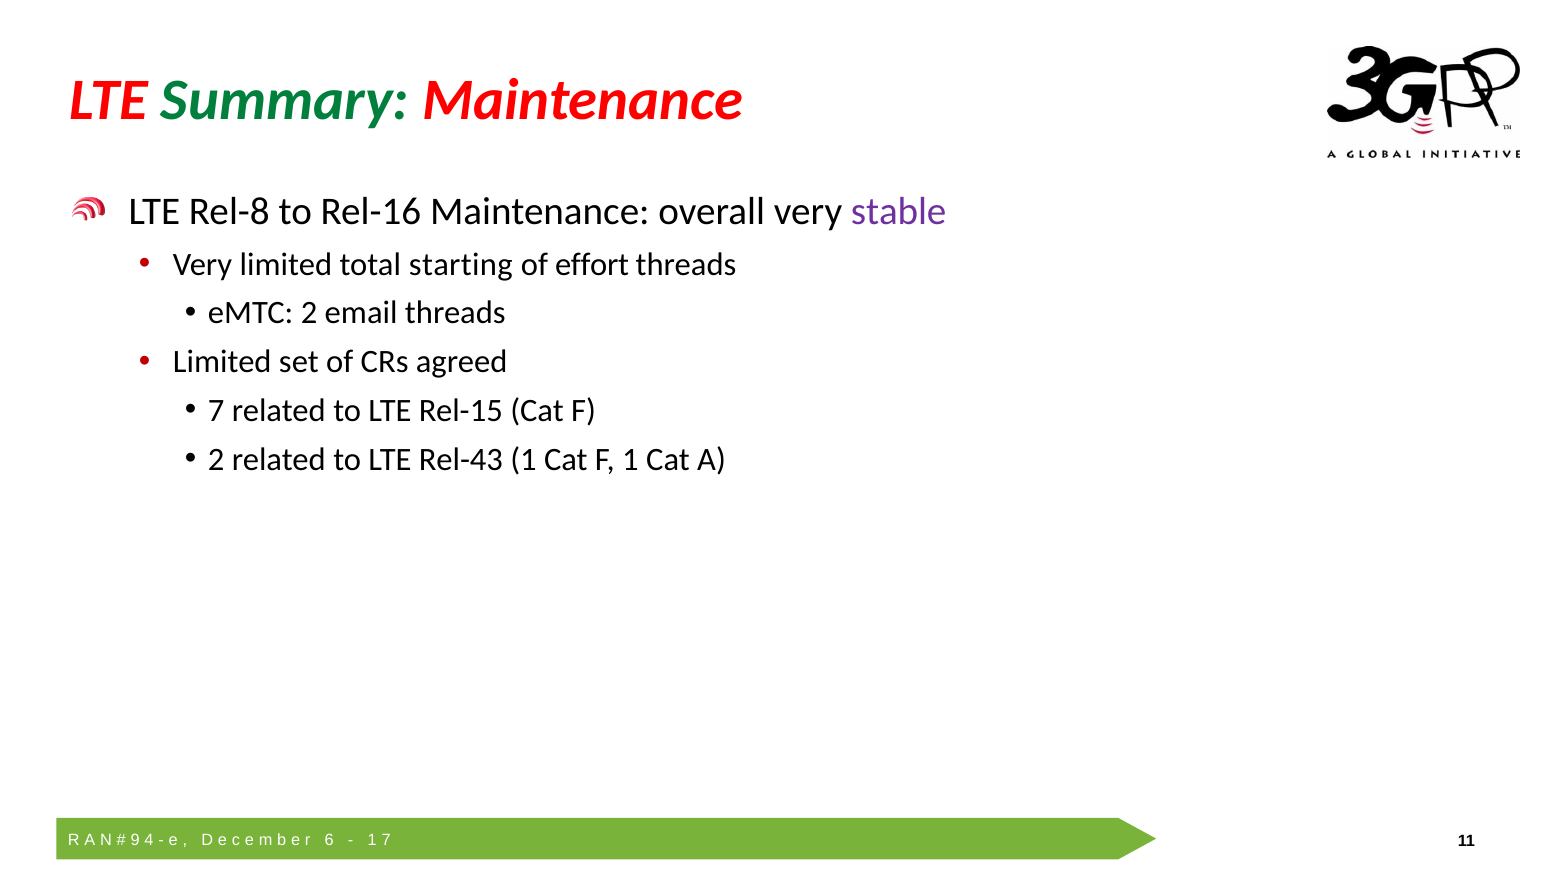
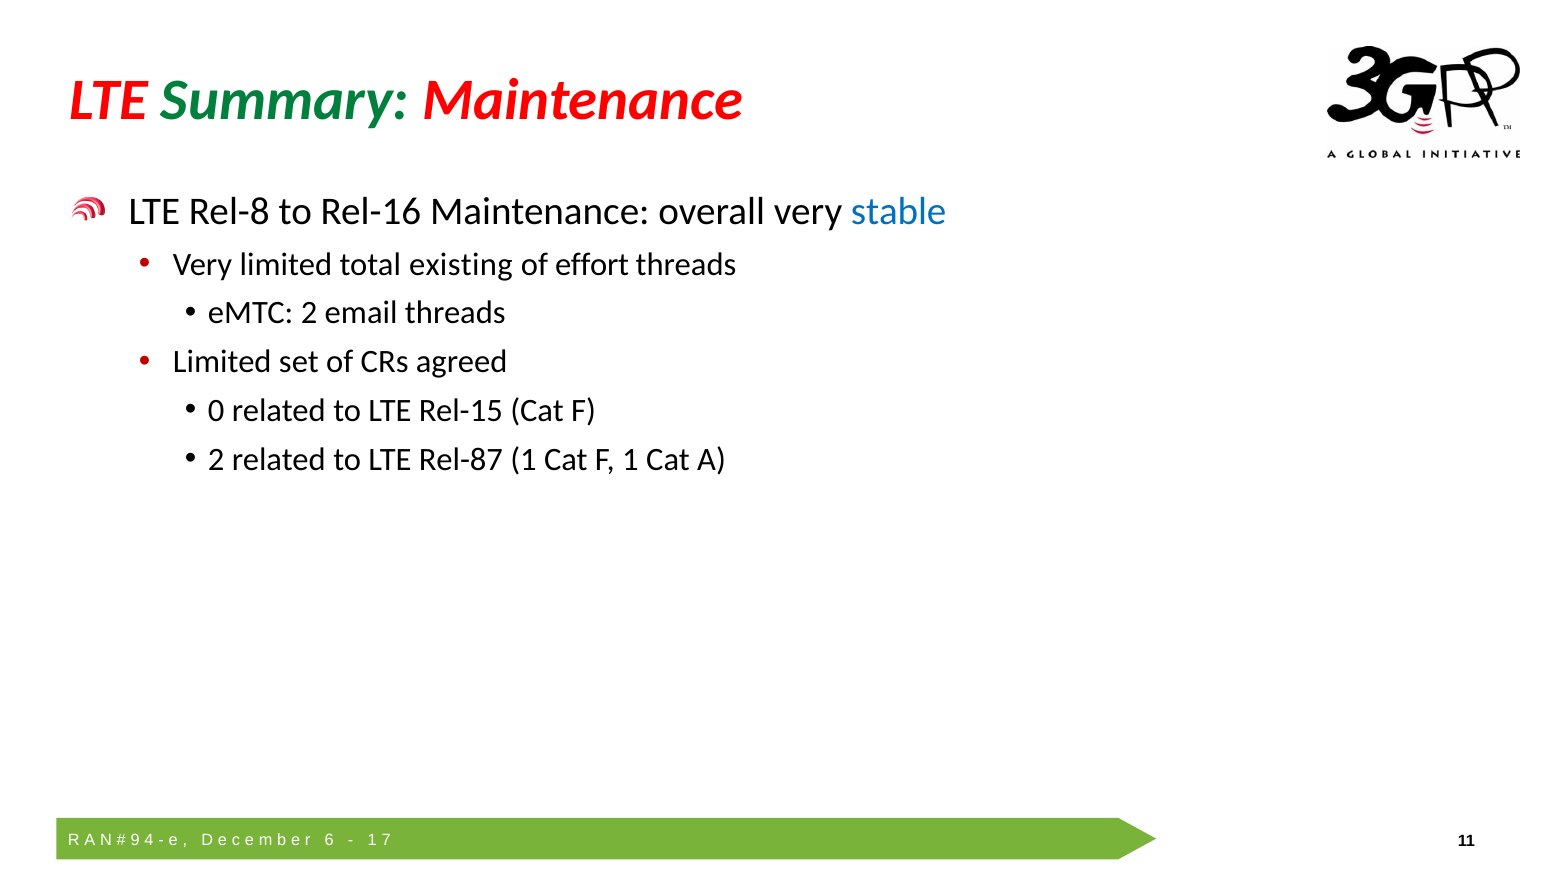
stable colour: purple -> blue
starting: starting -> existing
7 at (216, 411): 7 -> 0
Rel-43: Rel-43 -> Rel-87
